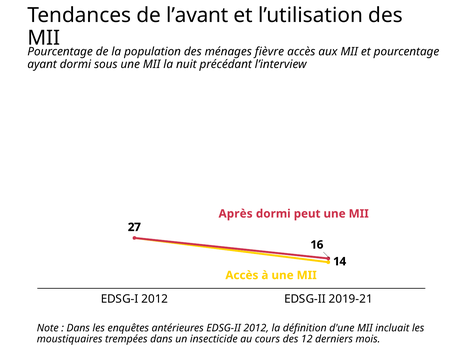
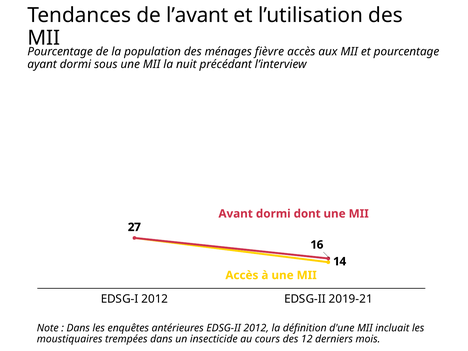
Après: Après -> Avant
peut: peut -> dont
